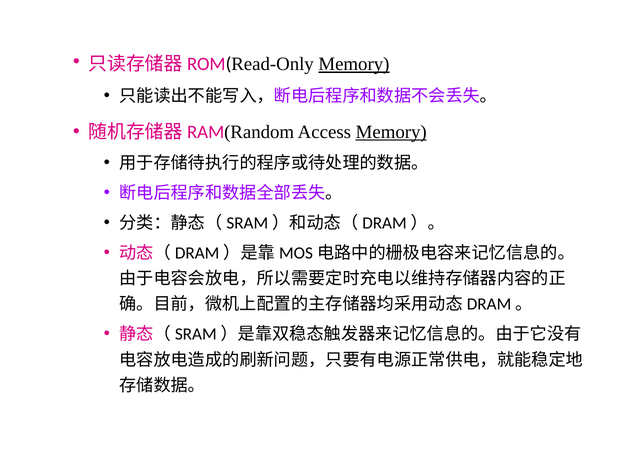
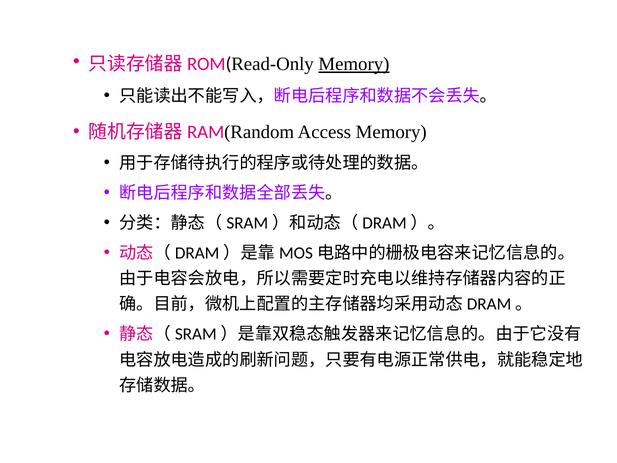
Memory at (391, 132) underline: present -> none
